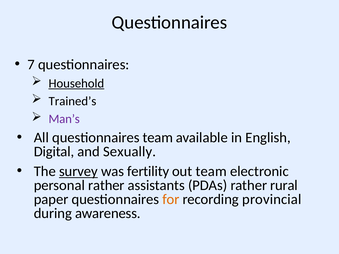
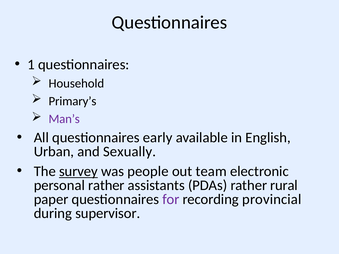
7: 7 -> 1
Household underline: present -> none
Trained’s: Trained’s -> Primary’s
questionnaires team: team -> early
Digital: Digital -> Urban
fertility: fertility -> people
for colour: orange -> purple
awareness: awareness -> supervisor
